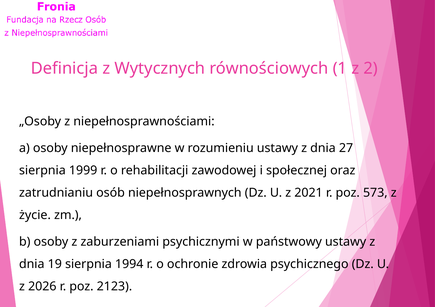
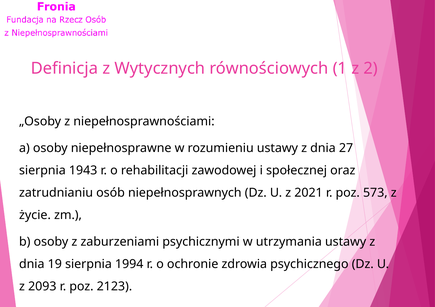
1999: 1999 -> 1943
państwowy: państwowy -> utrzymania
2026: 2026 -> 2093
